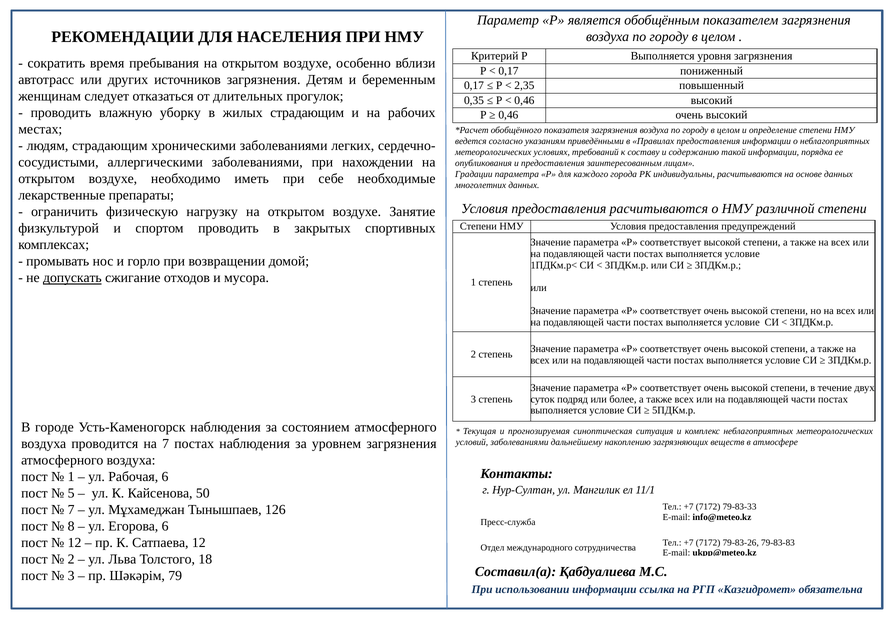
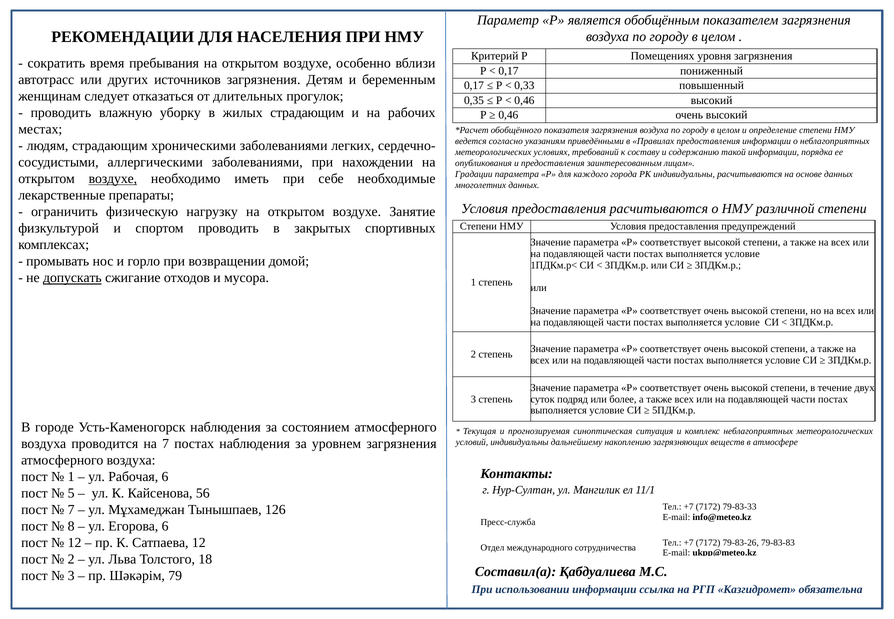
Р Выполняется: Выполняется -> Помещениях
2,35: 2,35 -> 0,33
воздухе at (113, 179) underline: none -> present
условий заболеваниями: заболеваниями -> индивидуальны
50: 50 -> 56
